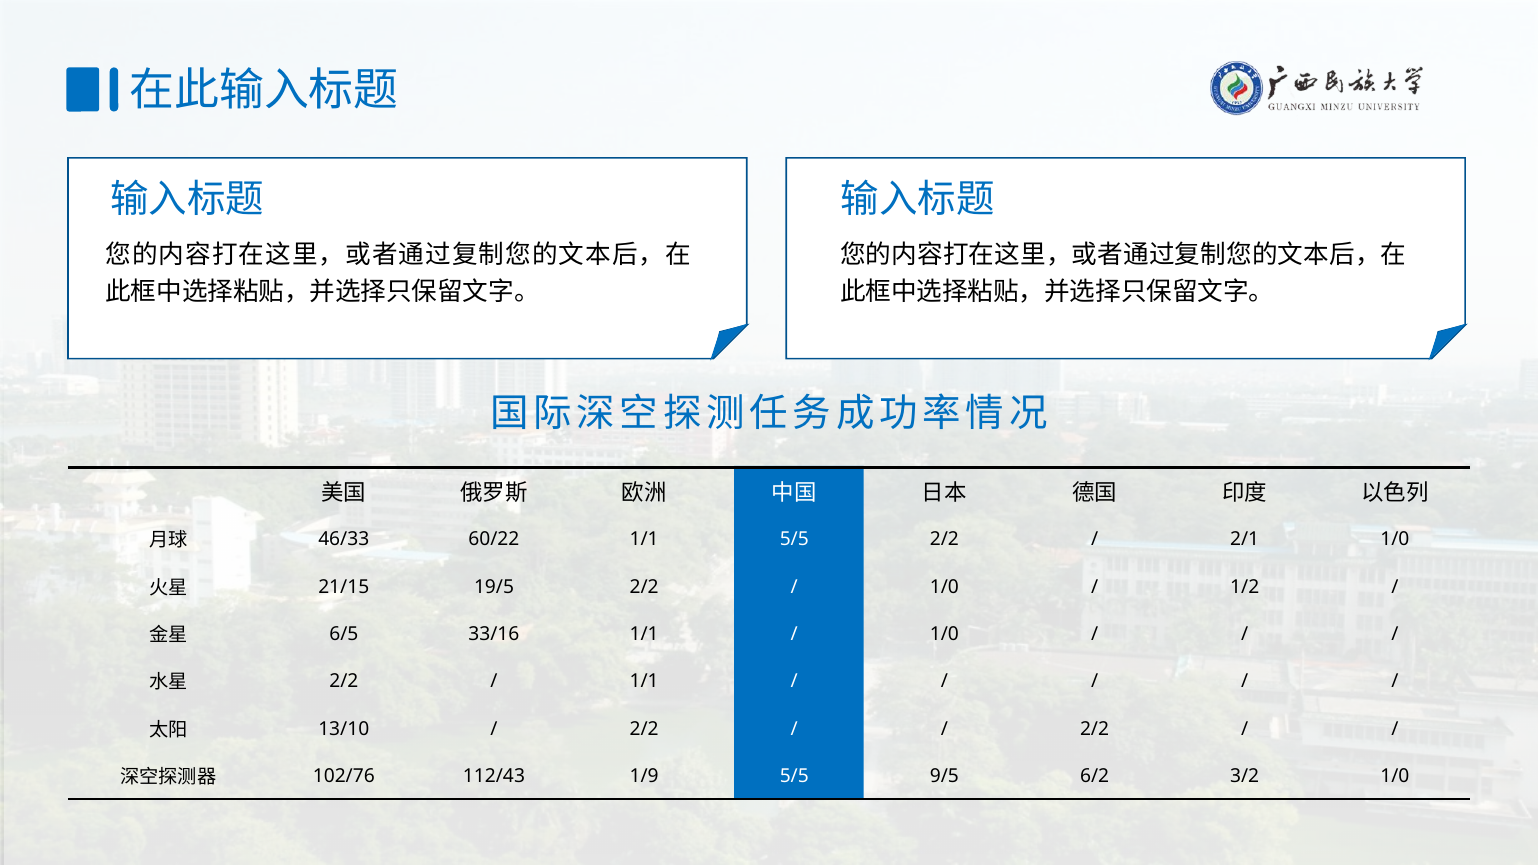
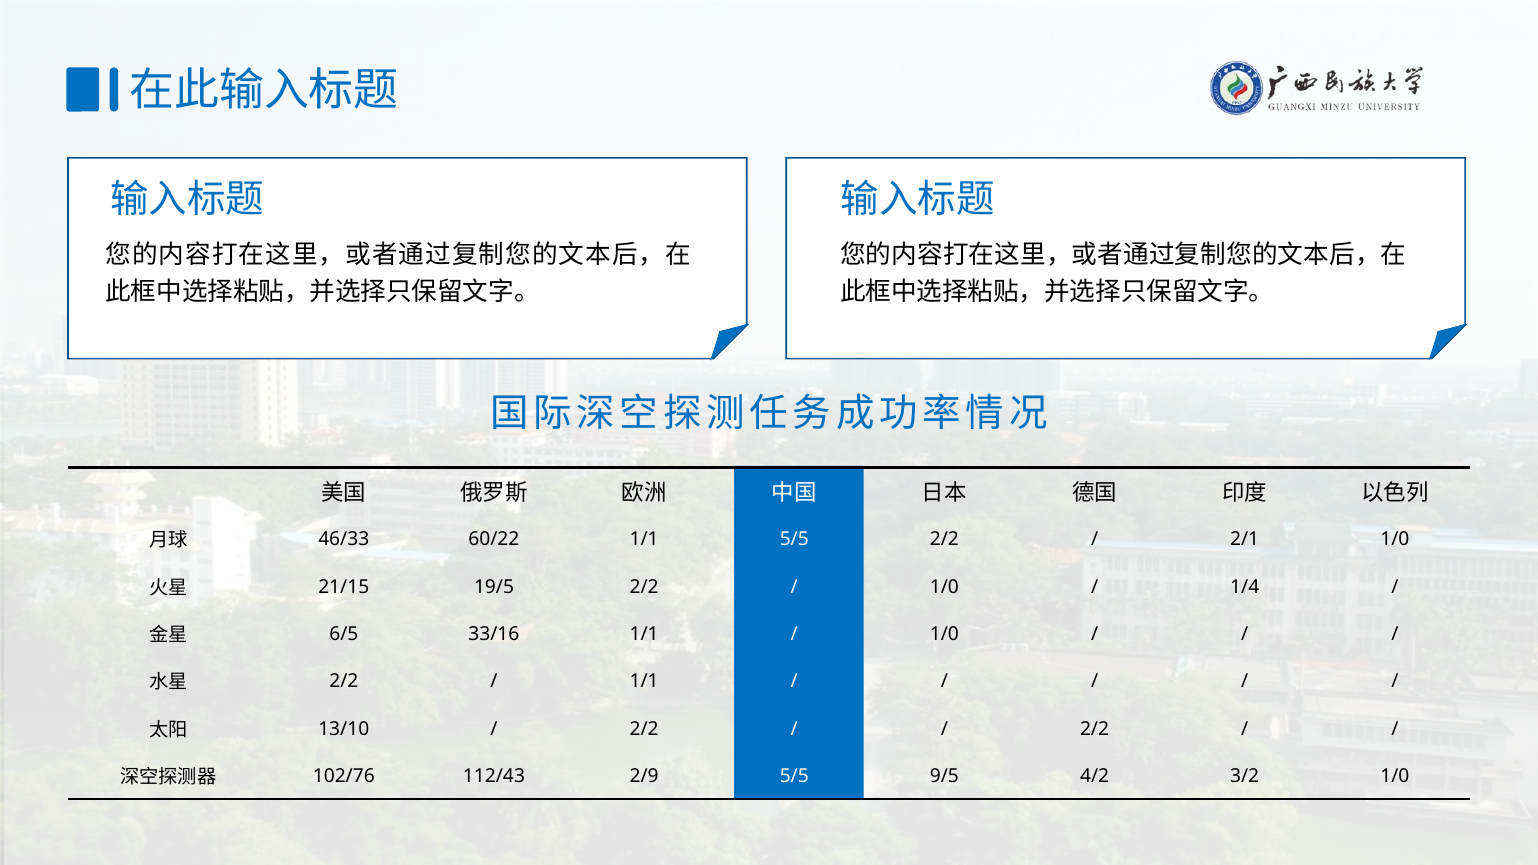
1/2: 1/2 -> 1/4
1/9: 1/9 -> 2/9
6/2: 6/2 -> 4/2
